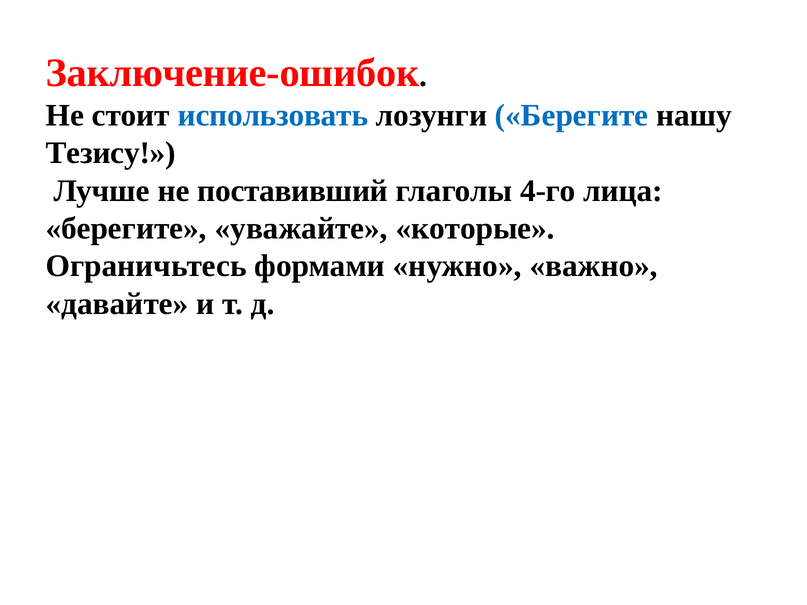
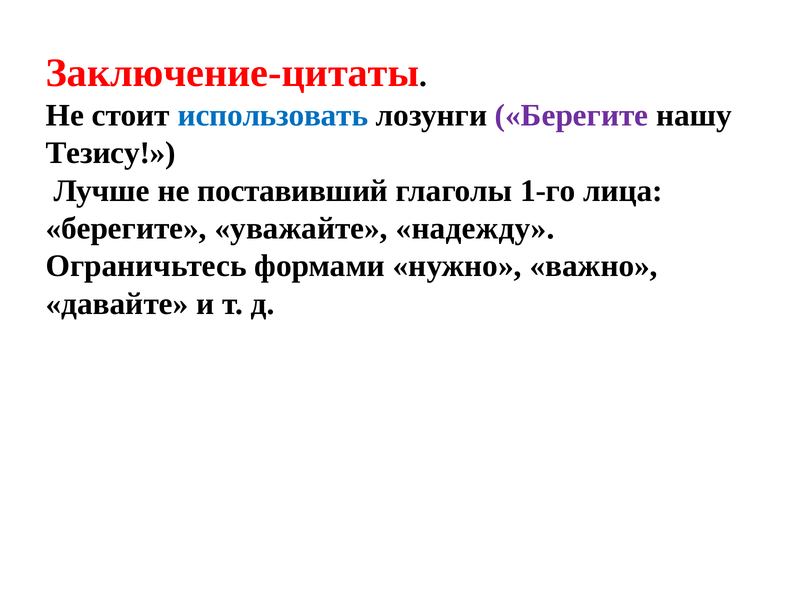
Заключение-ошибок: Заключение-ошибок -> Заключение-цитаты
Берегите at (572, 115) colour: blue -> purple
4-го: 4-го -> 1-го
которые: которые -> надежду
